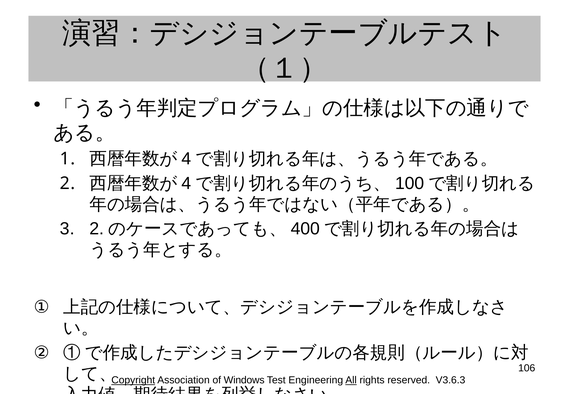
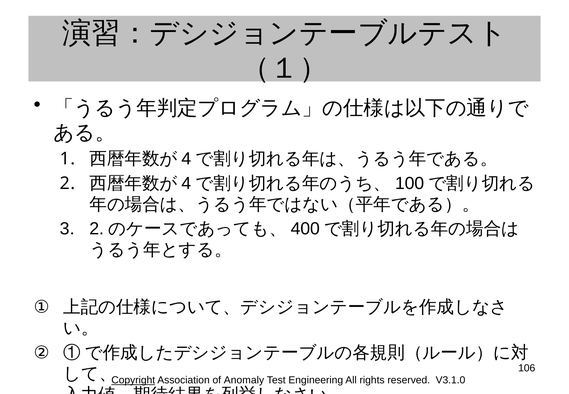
Windows: Windows -> Anomaly
All underline: present -> none
V3.6.3: V3.6.3 -> V3.1.0
